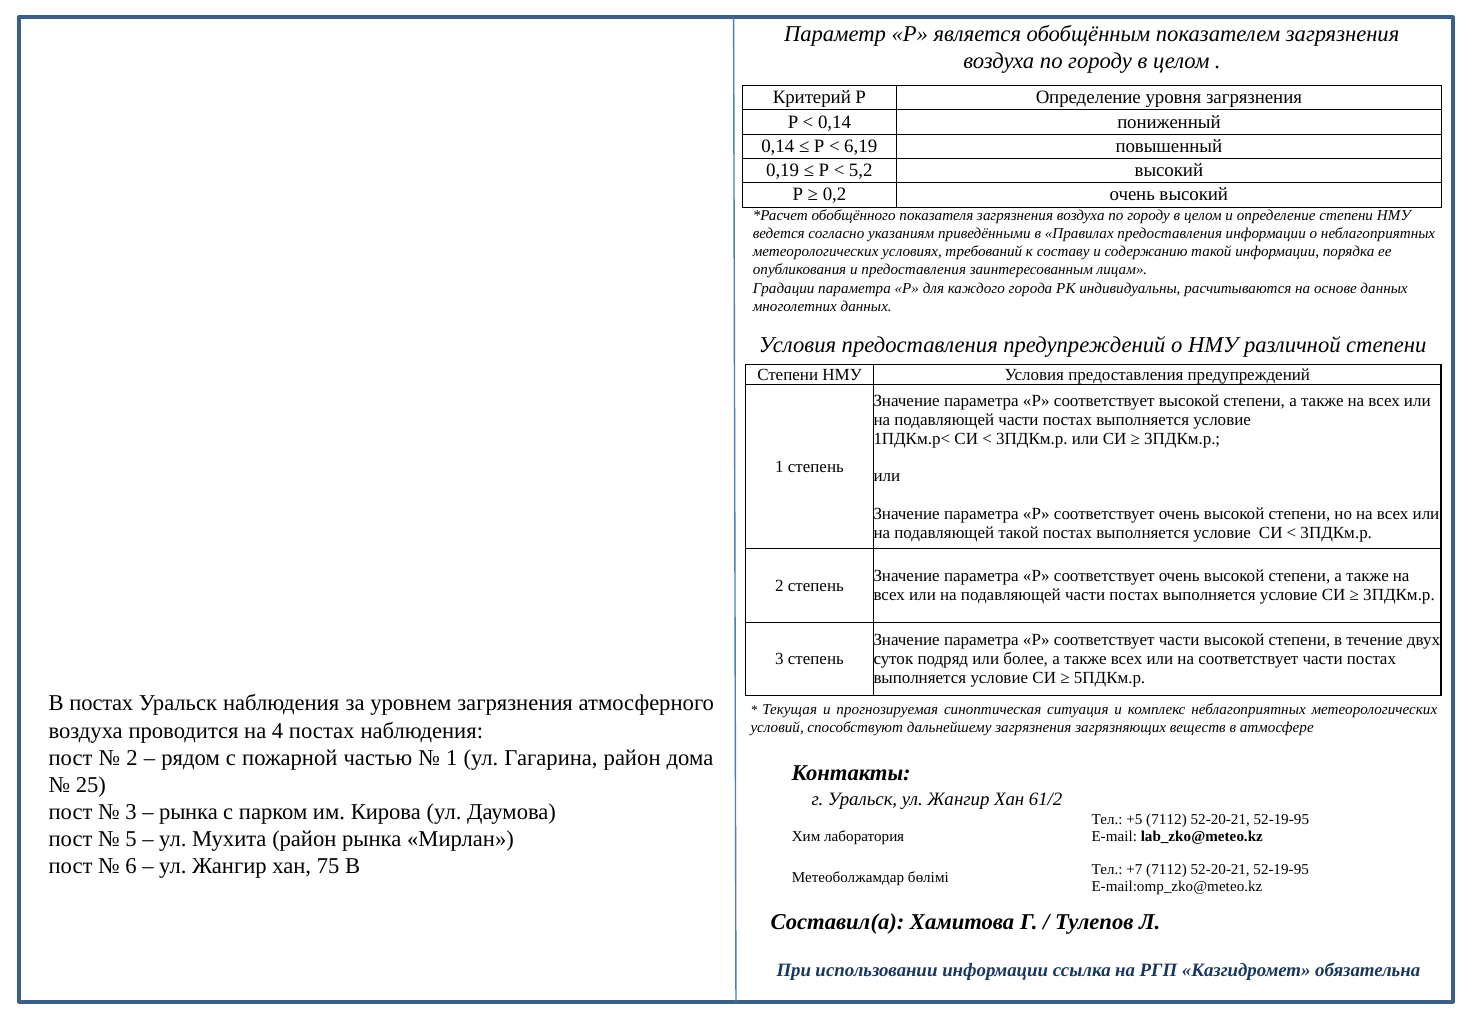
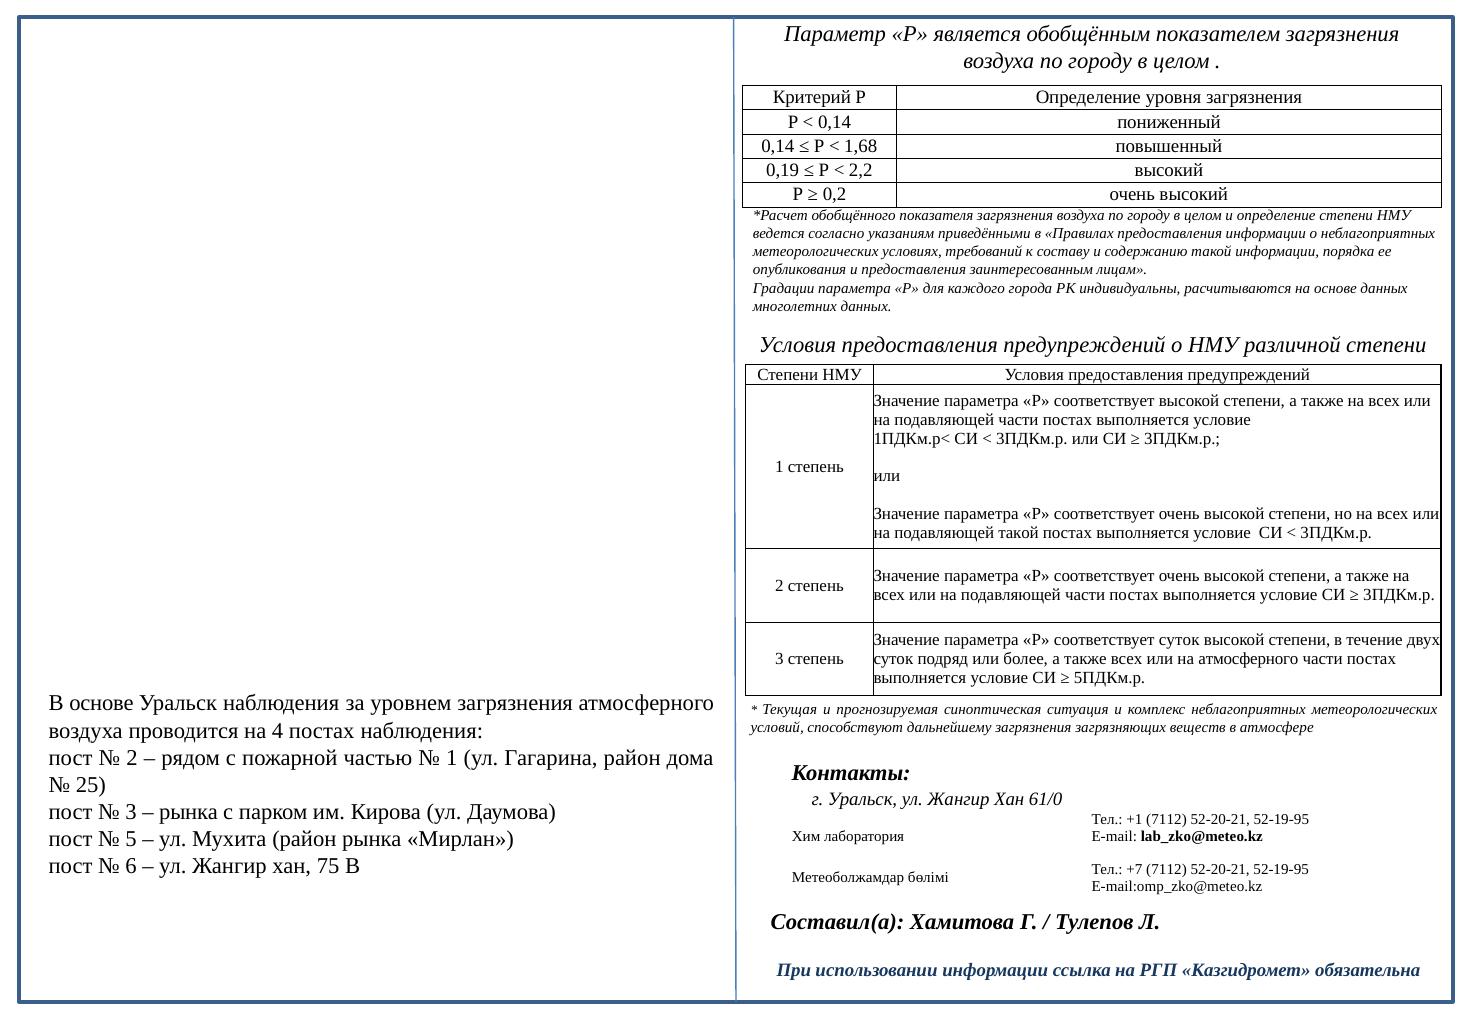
6,19: 6,19 -> 1,68
5,2: 5,2 -> 2,2
Р соответствует части: части -> суток
на соответствует: соответствует -> атмосферного
В постах: постах -> основе
61/2: 61/2 -> 61/0
+5: +5 -> +1
